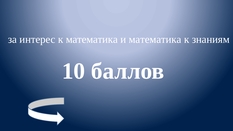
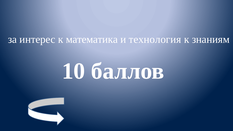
и математика: математика -> технология
